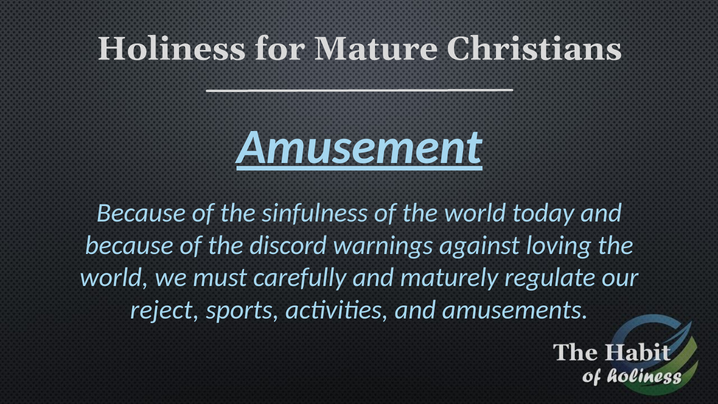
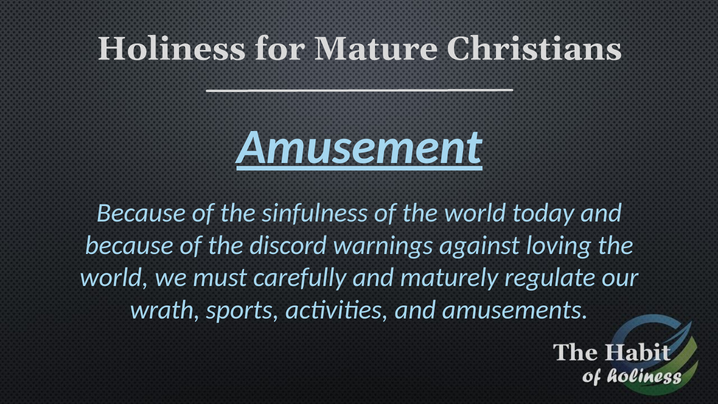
reject: reject -> wrath
